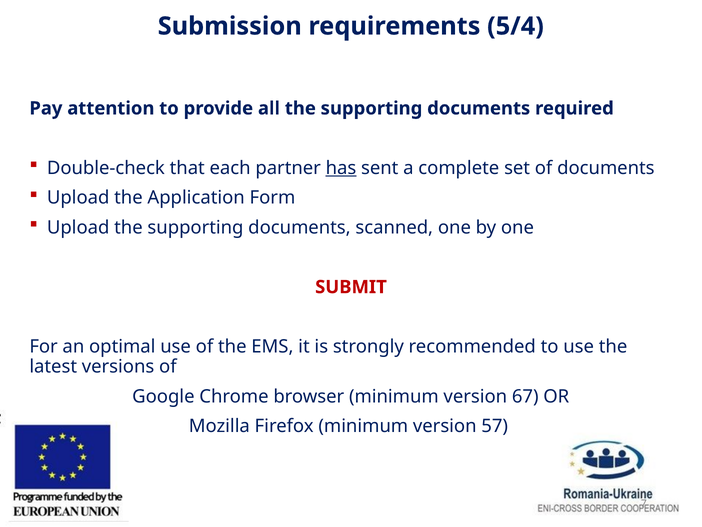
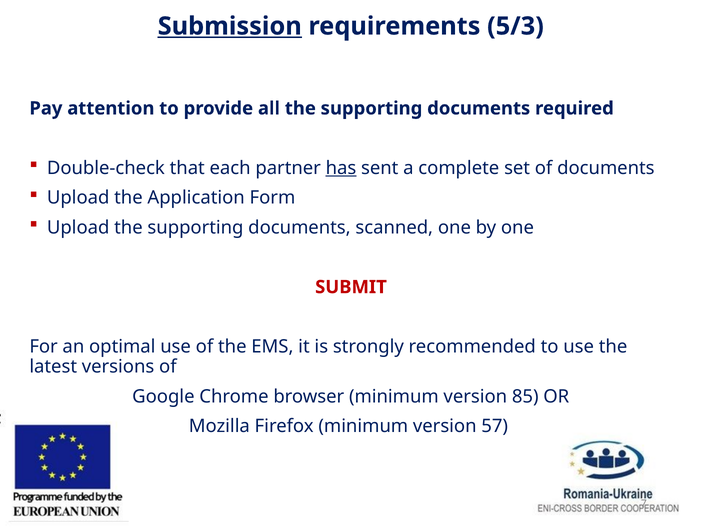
Submission underline: none -> present
5/4: 5/4 -> 5/3
67: 67 -> 85
